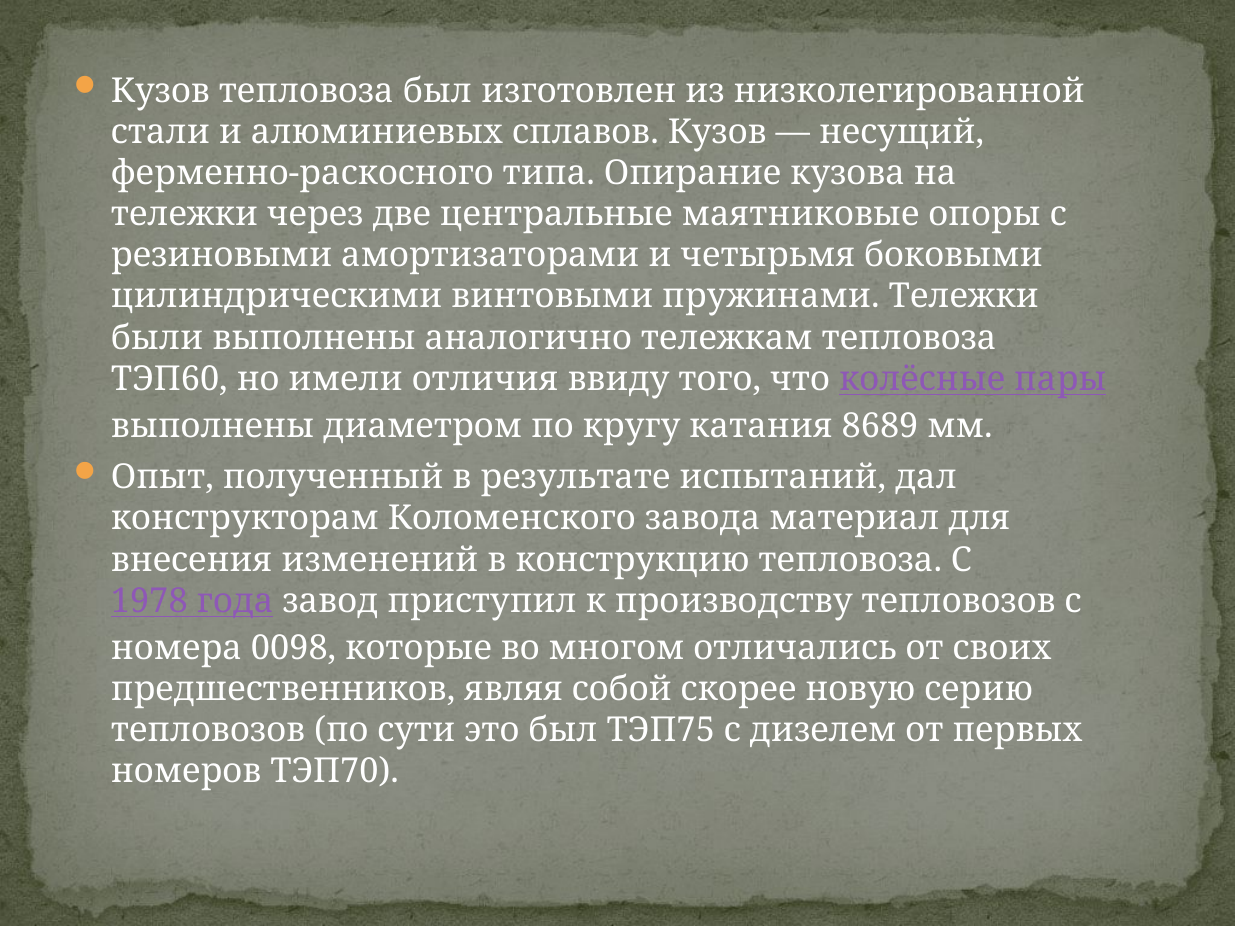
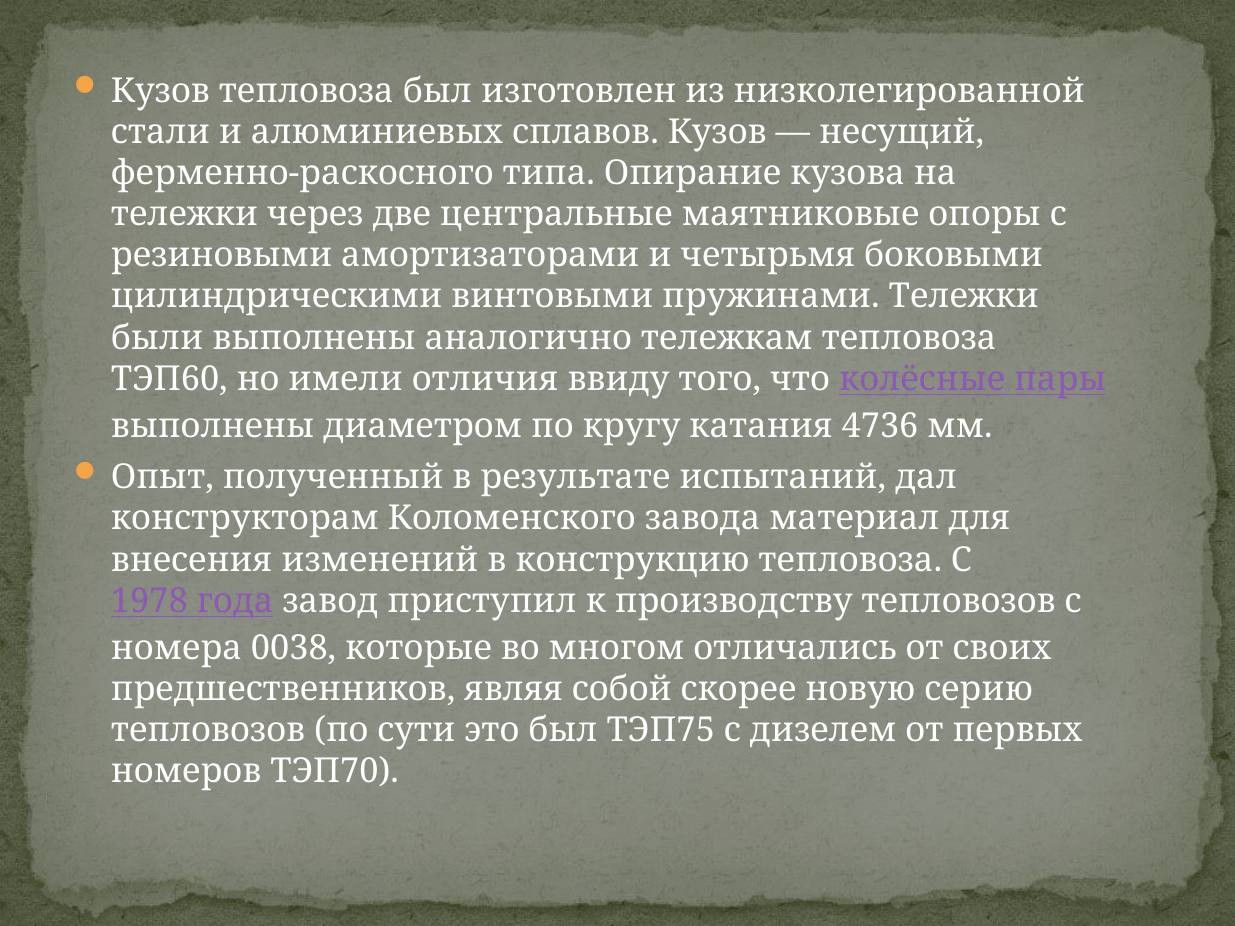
8689: 8689 -> 4736
0098: 0098 -> 0038
